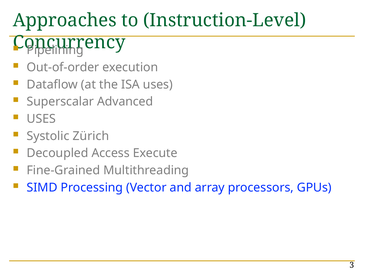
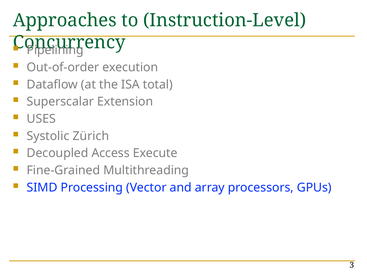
ISA uses: uses -> total
Advanced: Advanced -> Extension
